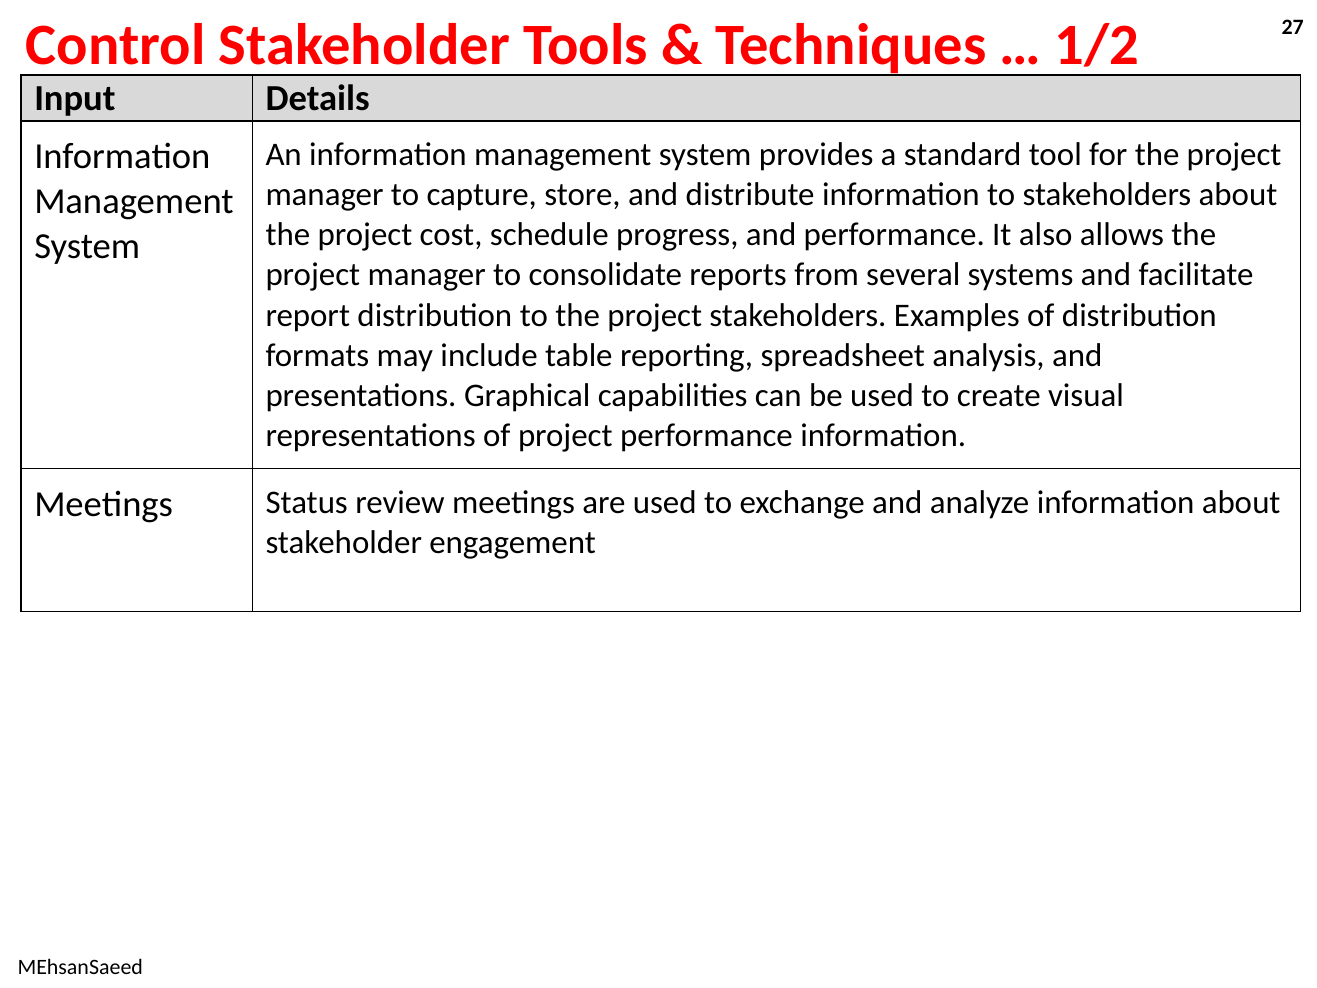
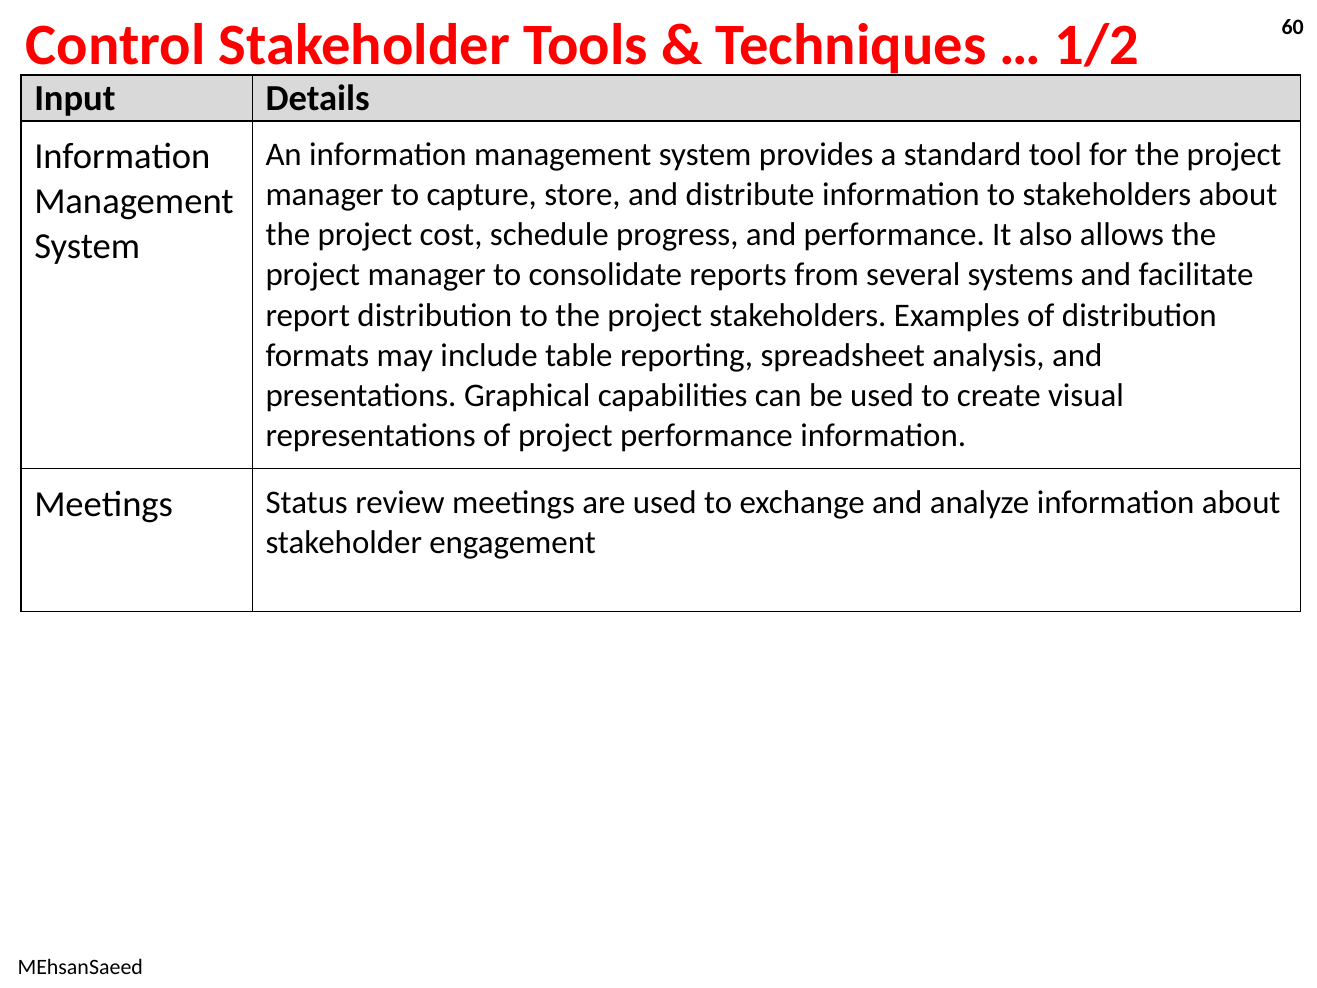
27: 27 -> 60
